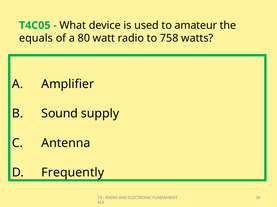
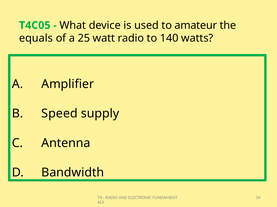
80: 80 -> 25
758: 758 -> 140
Sound: Sound -> Speed
Frequently: Frequently -> Bandwidth
